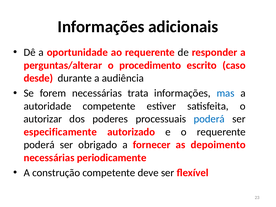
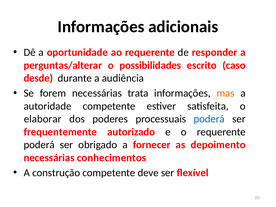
procedimento: procedimento -> possibilidades
mas colour: blue -> orange
autorizar: autorizar -> elaborar
especificamente: especificamente -> frequentemente
periodicamente: periodicamente -> conhecimentos
